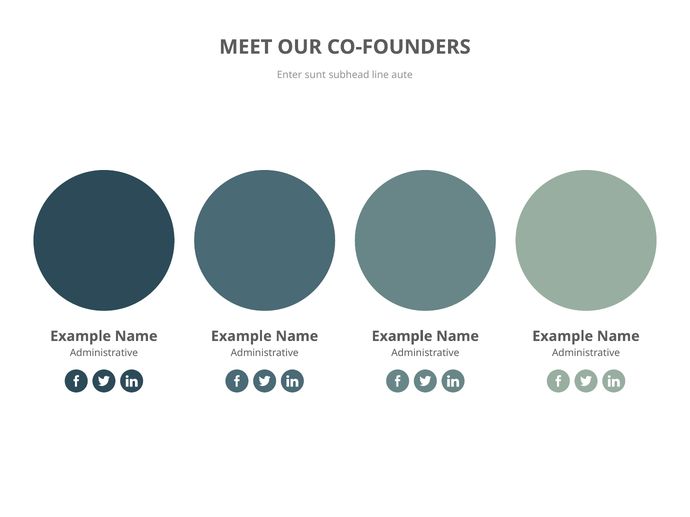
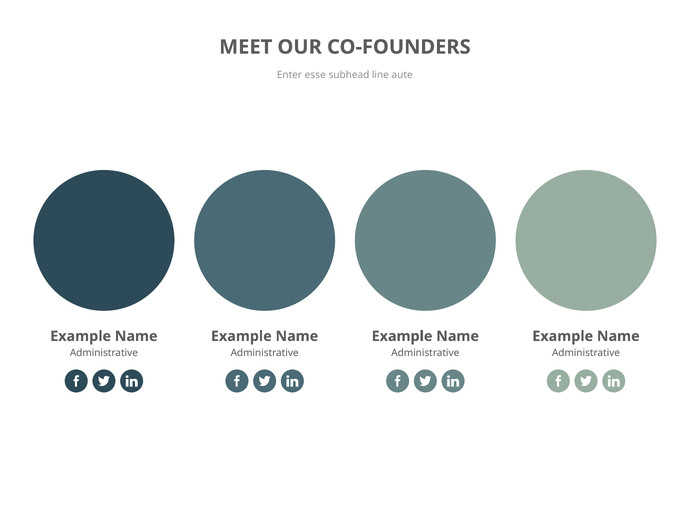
sunt: sunt -> esse
